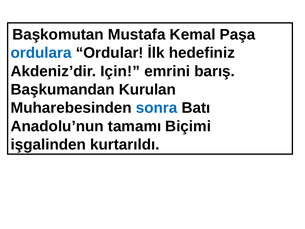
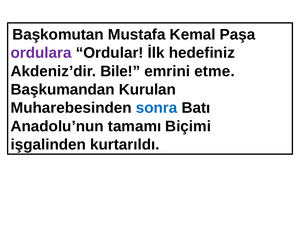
ordulara colour: blue -> purple
Için: Için -> Bile
barış: barış -> etme
